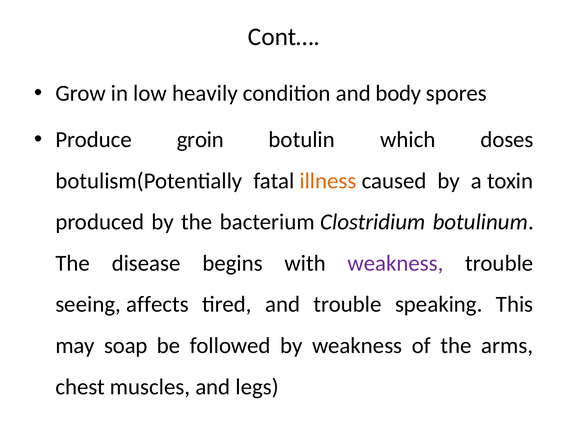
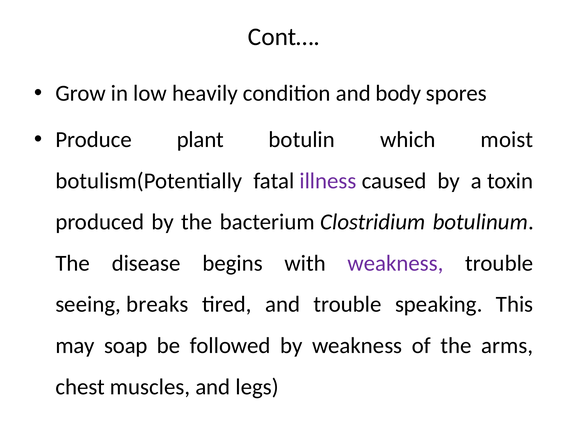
groin: groin -> plant
doses: doses -> moist
illness colour: orange -> purple
affects: affects -> breaks
